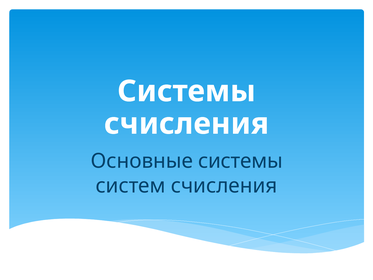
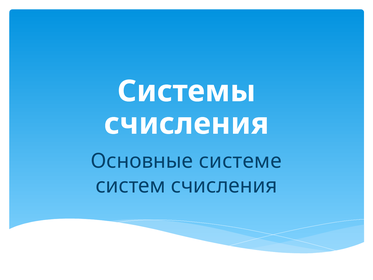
Основные системы: системы -> системе
